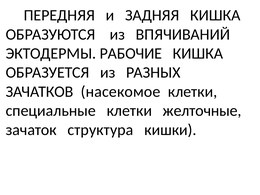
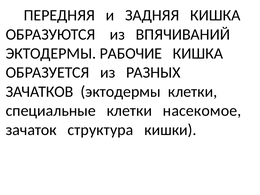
ЗАЧАТКОВ насекомое: насекомое -> эктодермы
желточные: желточные -> насекомое
